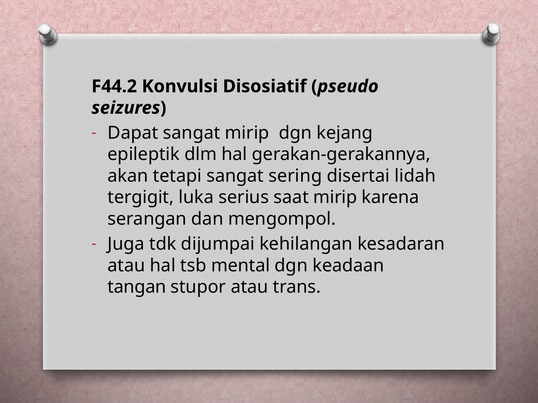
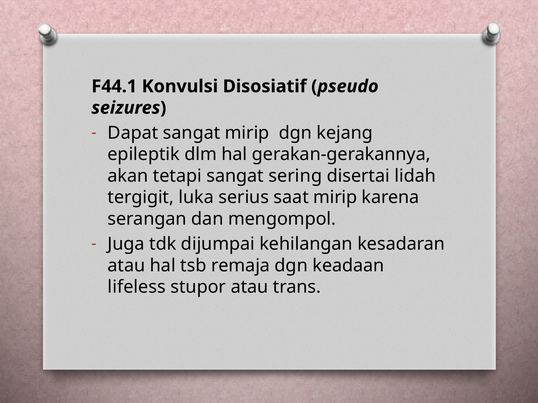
F44.2: F44.2 -> F44.1
mental: mental -> remaja
tangan: tangan -> lifeless
